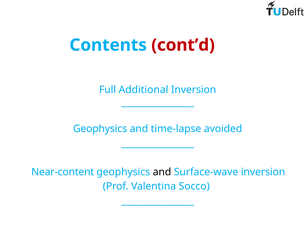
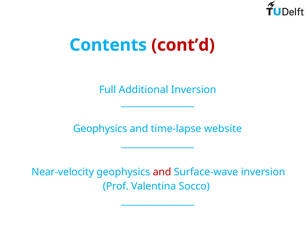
avoided: avoided -> website
Near-content: Near-content -> Near-velocity
and at (162, 172) colour: black -> red
